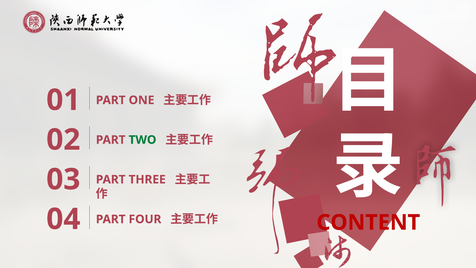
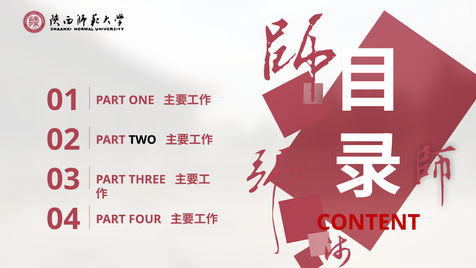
TWO colour: green -> black
